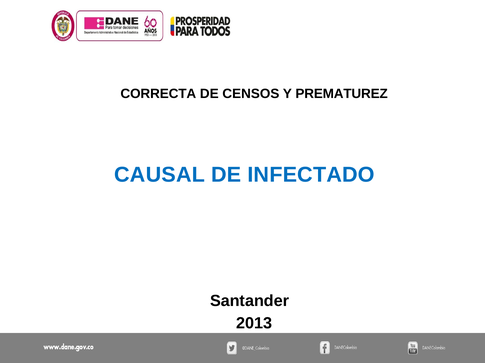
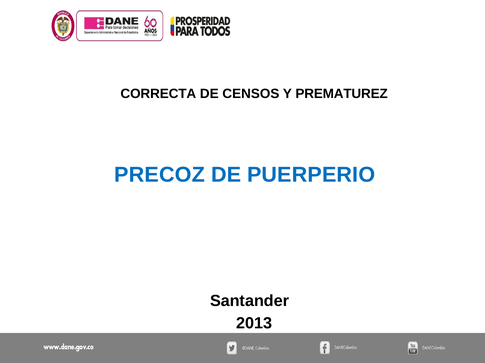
CAUSAL: CAUSAL -> PRECOZ
INFECTADO: INFECTADO -> PUERPERIO
